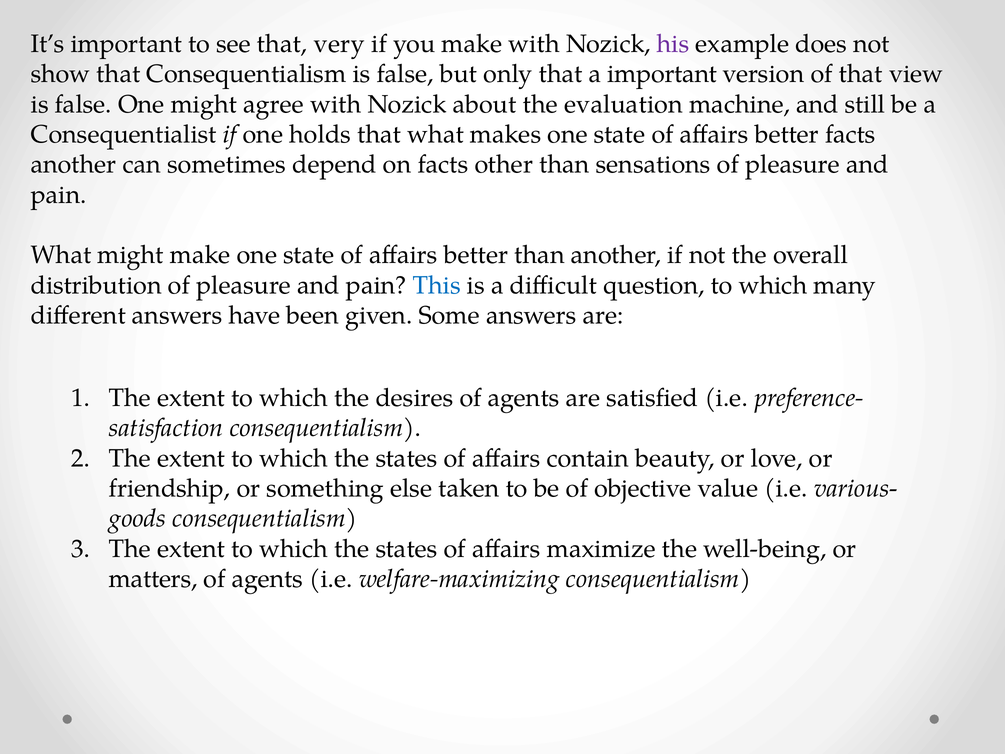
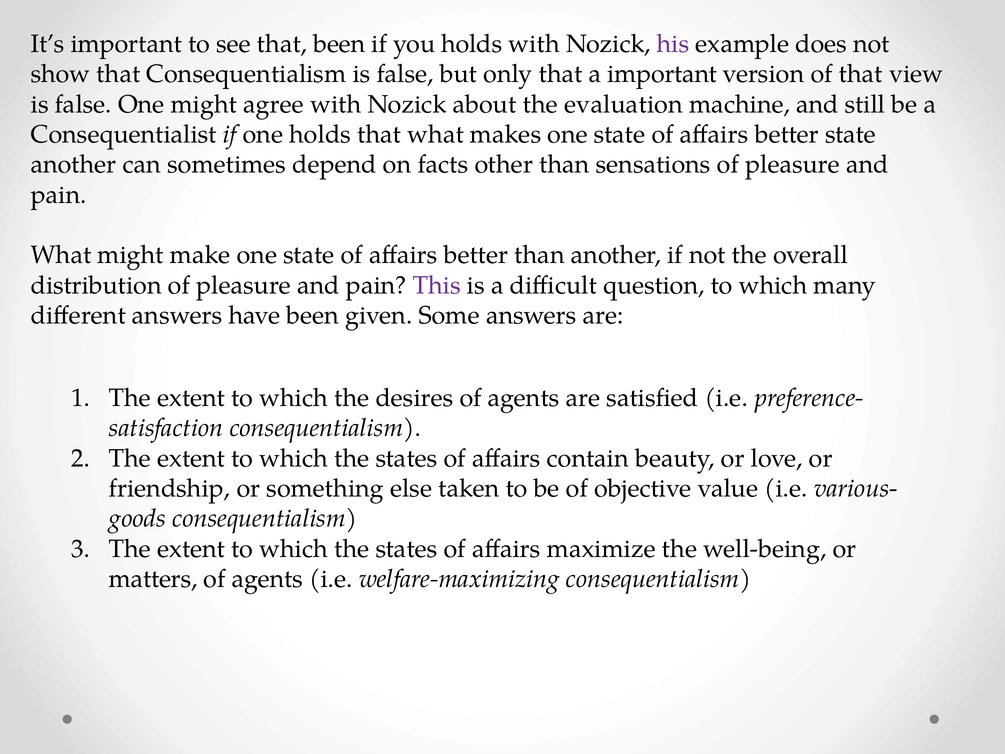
that very: very -> been
you make: make -> holds
better facts: facts -> state
This colour: blue -> purple
